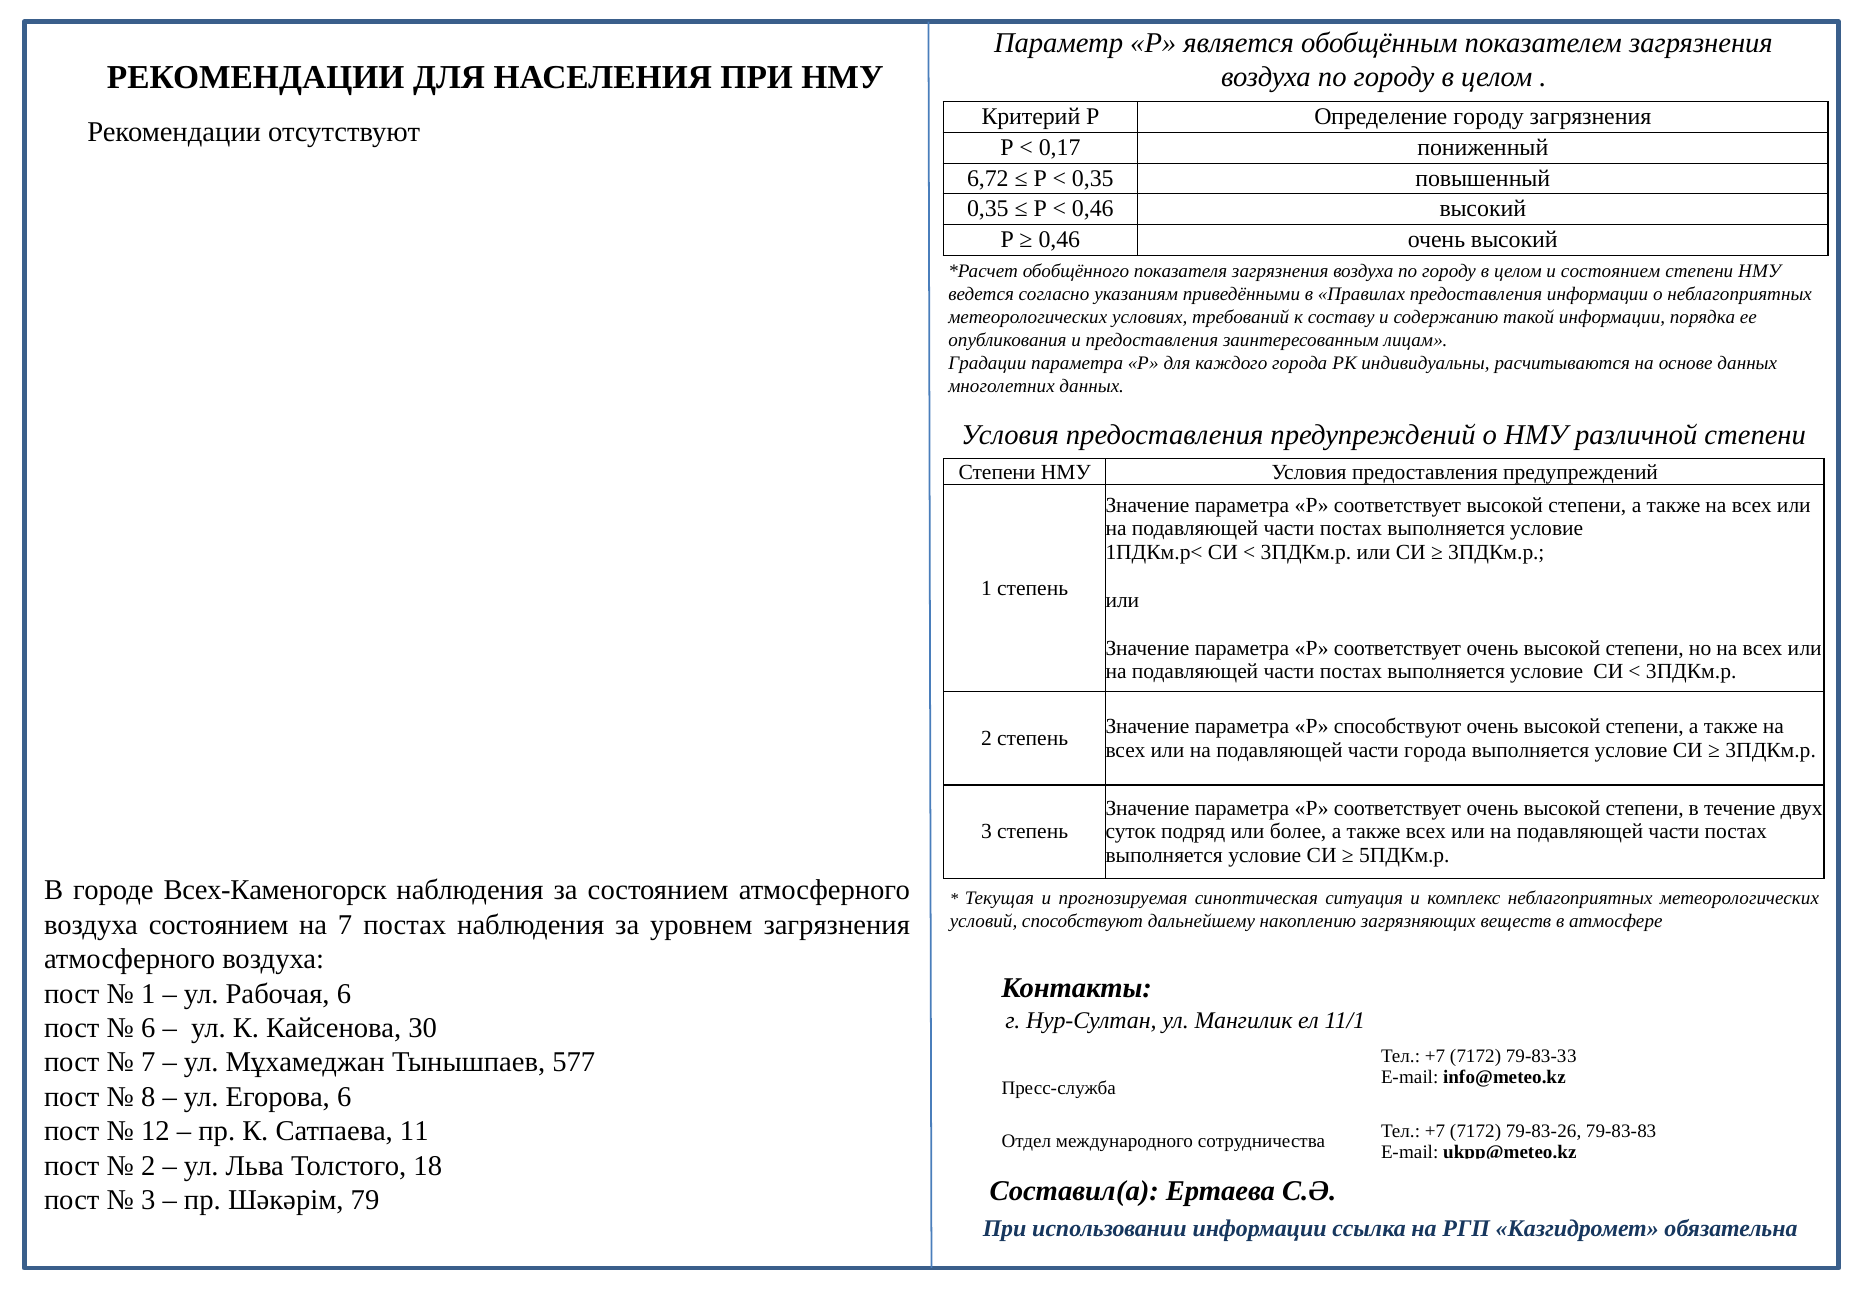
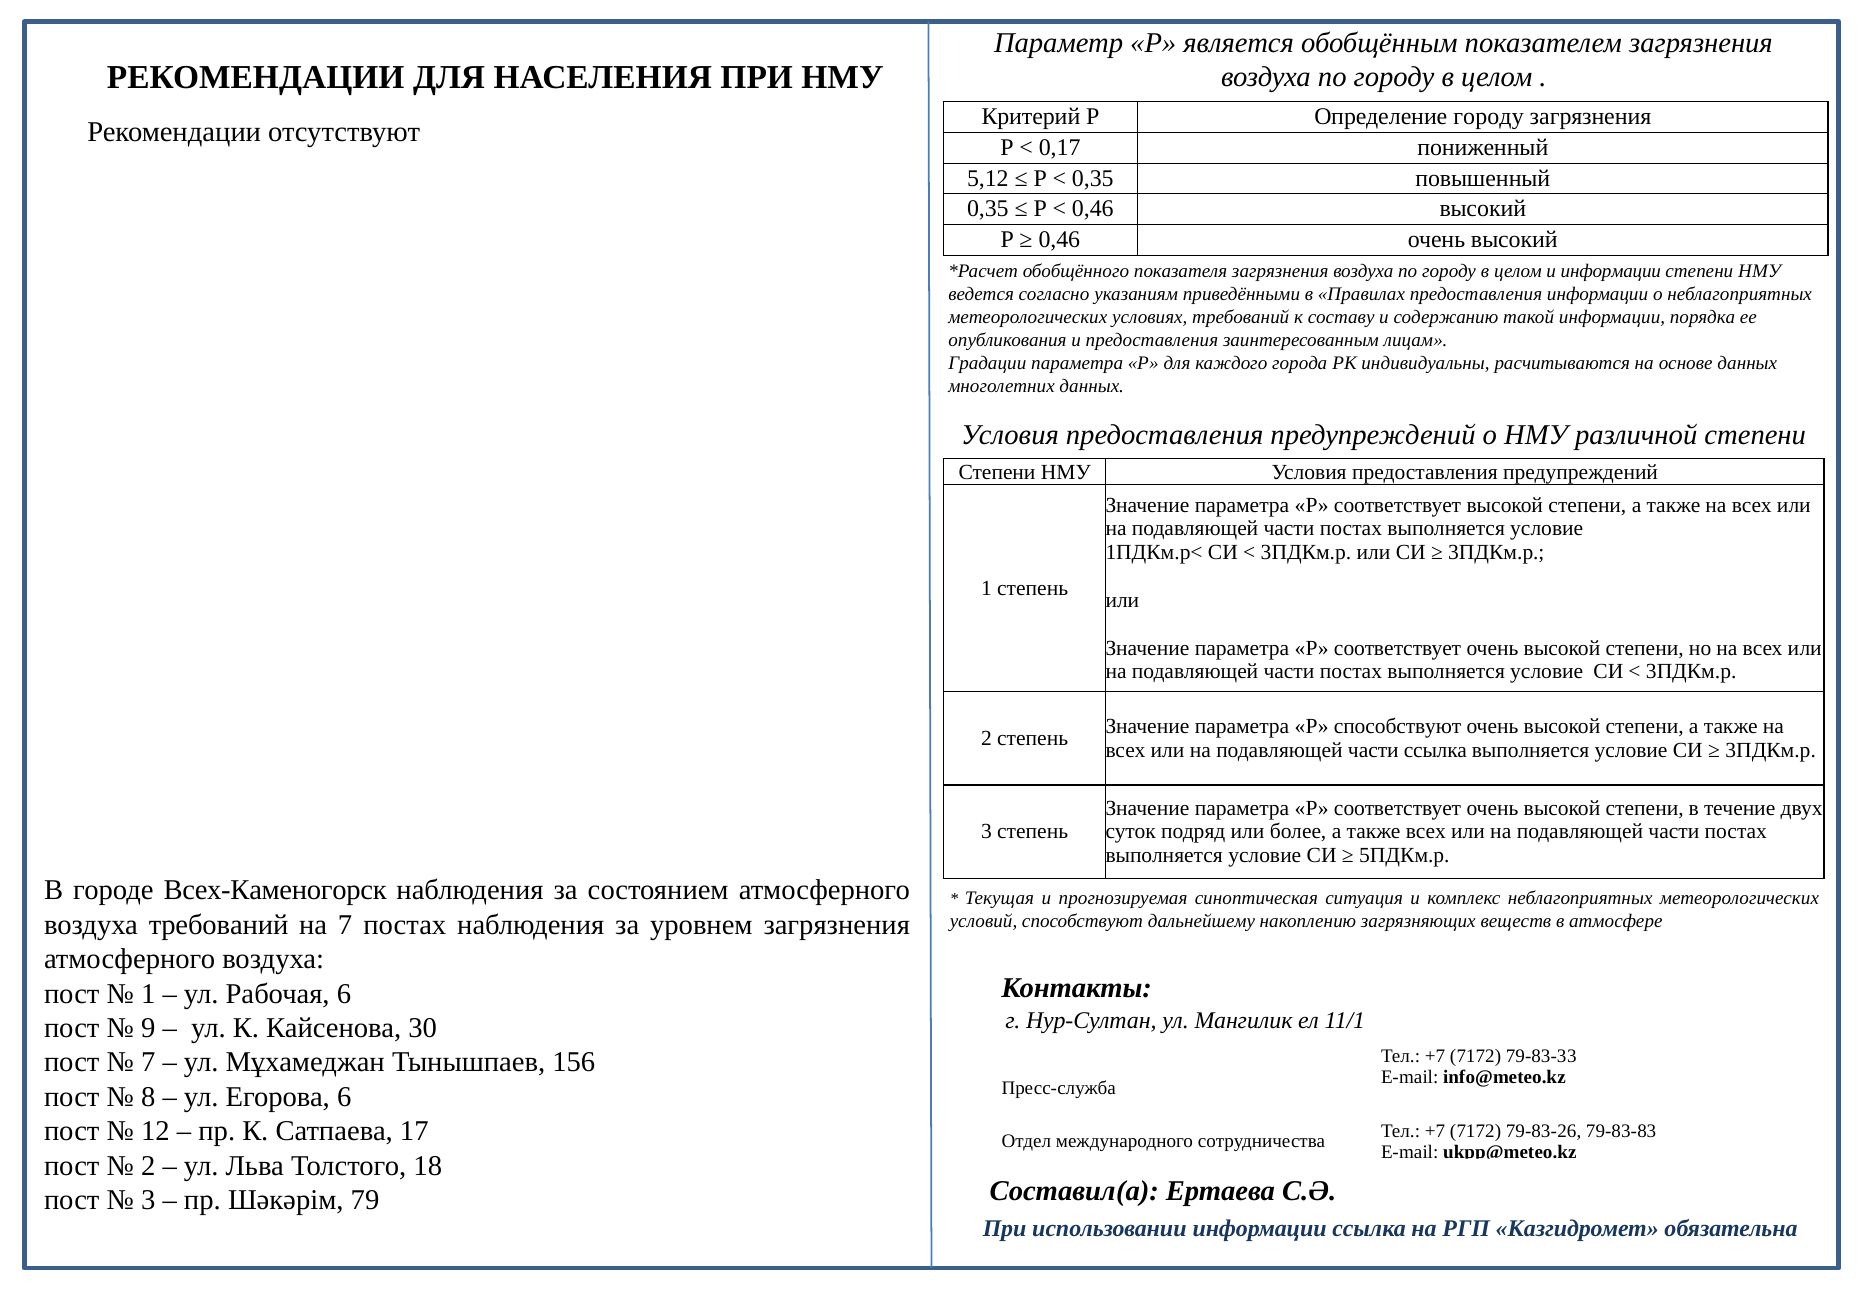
6,72: 6,72 -> 5,12
и состоянием: состоянием -> информации
части города: города -> ссылка
воздуха состоянием: состоянием -> требований
6 at (148, 1028): 6 -> 9
577: 577 -> 156
11: 11 -> 17
